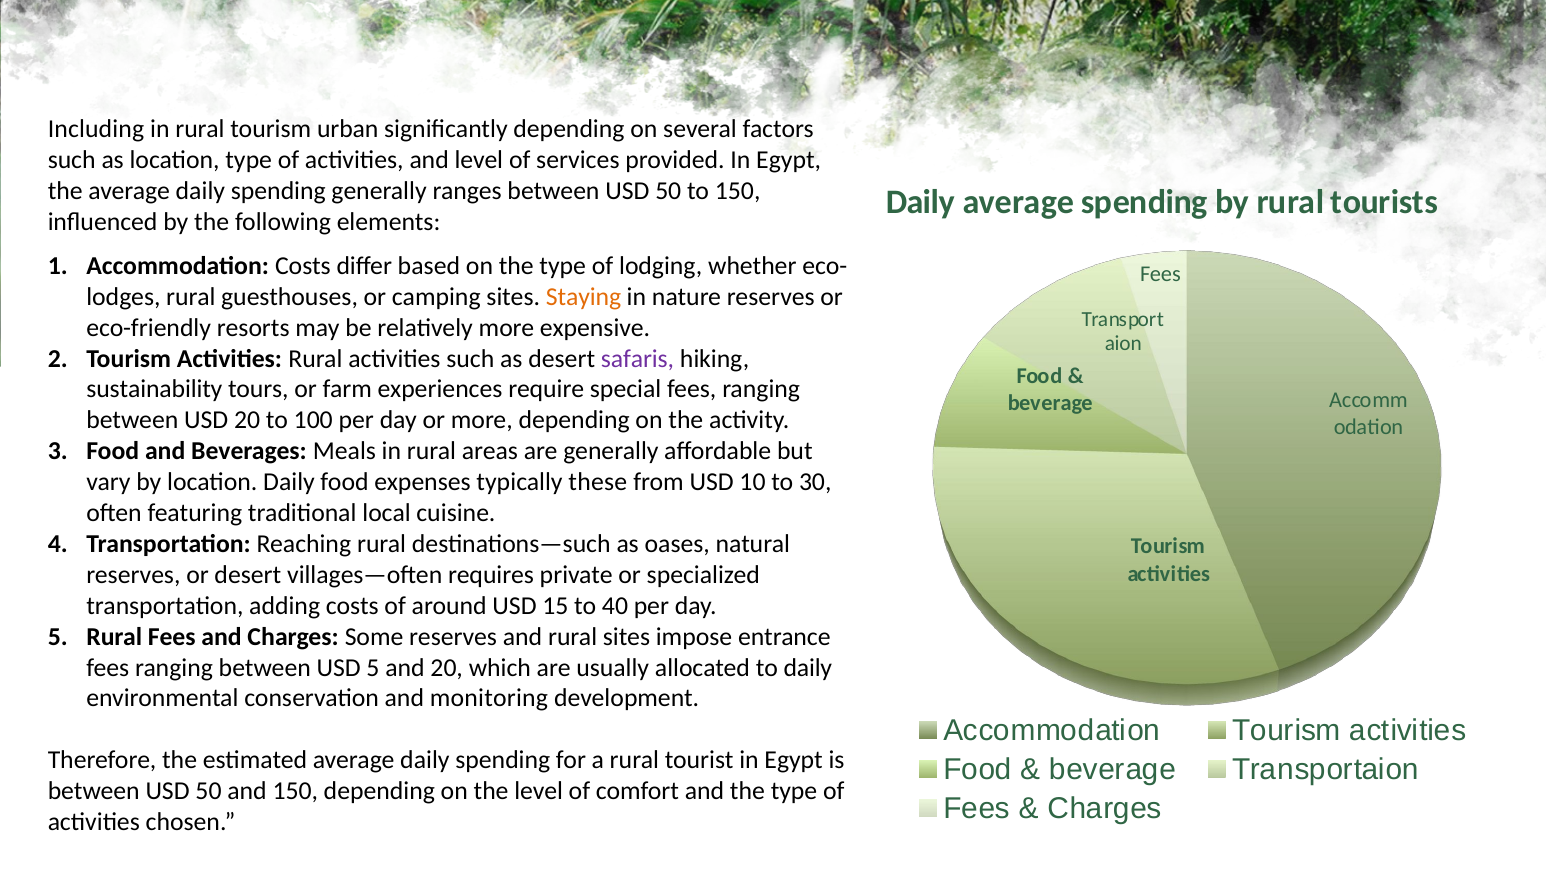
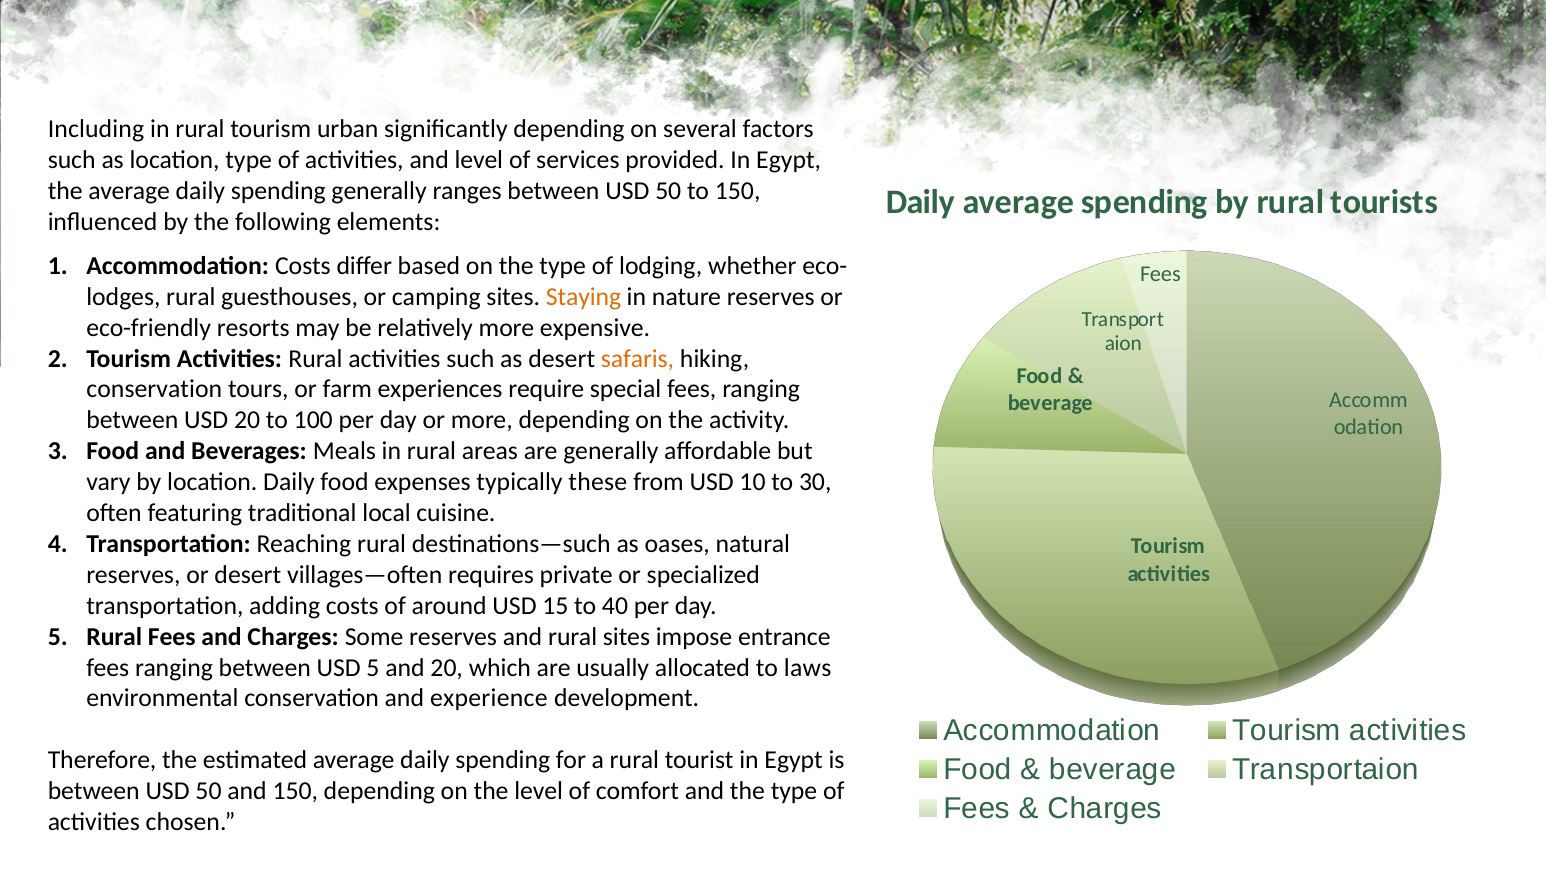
safaris colour: purple -> orange
sustainability at (154, 390): sustainability -> conservation
to daily: daily -> laws
monitoring: monitoring -> experience
